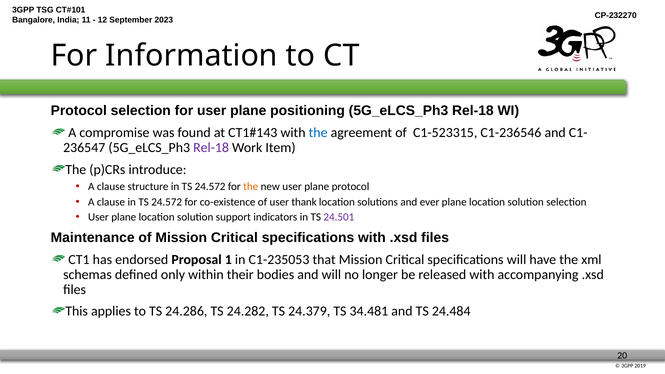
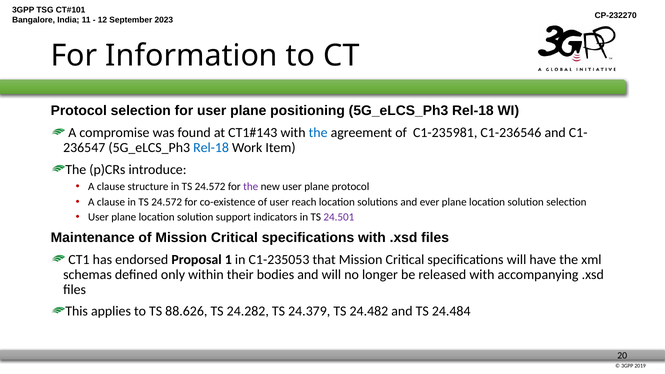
C1-523315: C1-523315 -> C1-235981
Rel-18 at (211, 148) colour: purple -> blue
the at (251, 187) colour: orange -> purple
thank: thank -> reach
24.286: 24.286 -> 88.626
34.481: 34.481 -> 24.482
